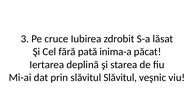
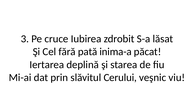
slăvitul Slăvitul: Slăvitul -> Cerului
